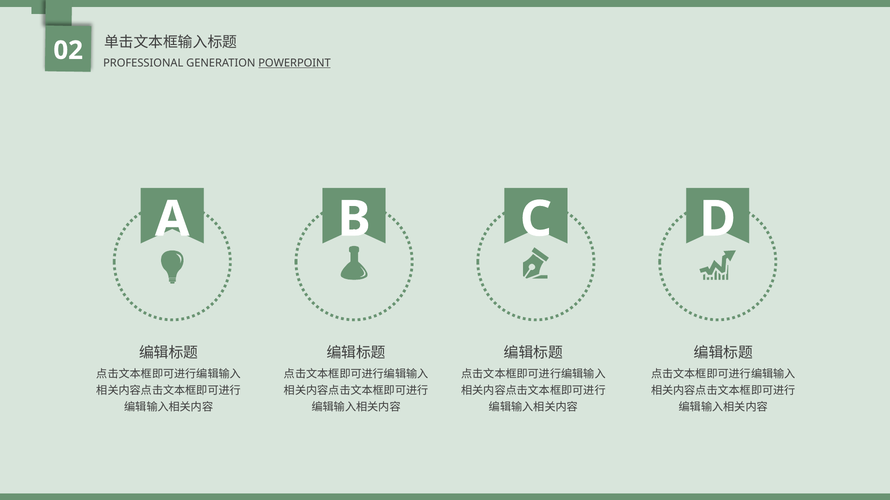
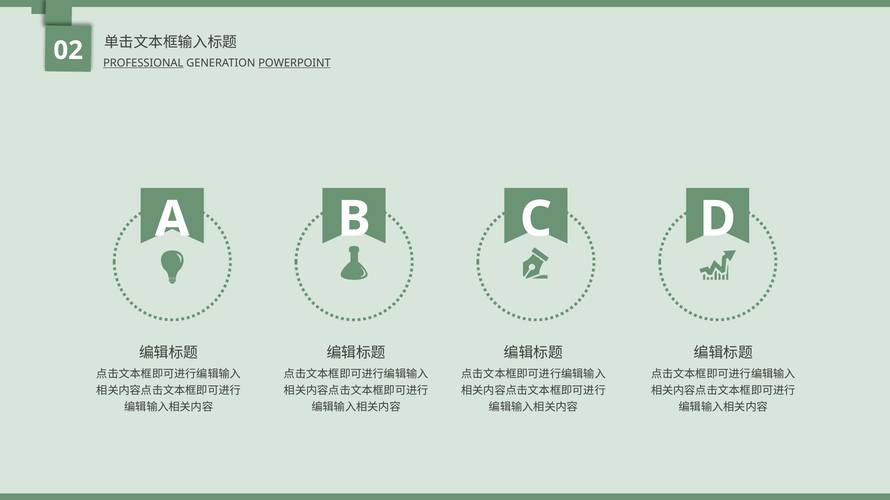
PROFESSIONAL underline: none -> present
